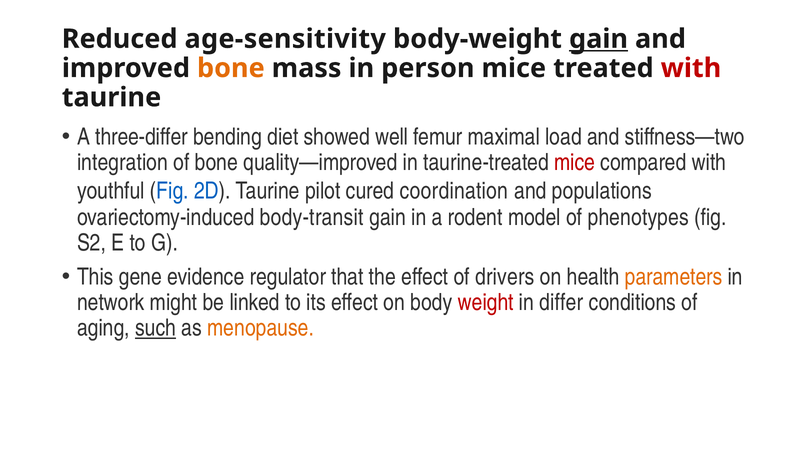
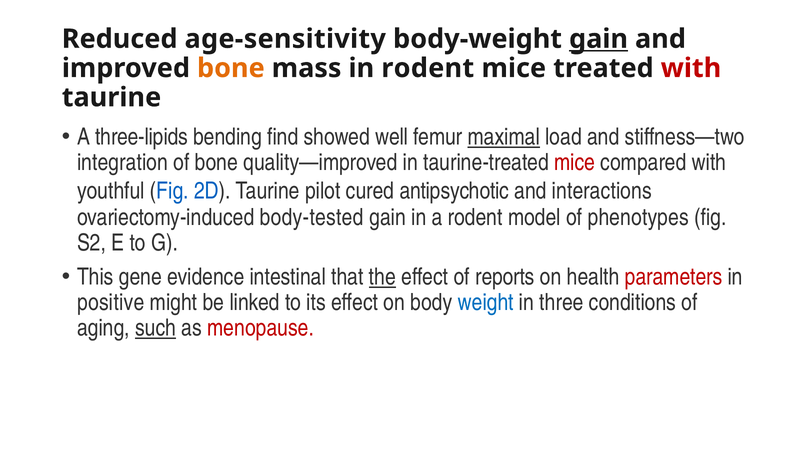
in person: person -> rodent
three-differ: three-differ -> three-lipids
diet: diet -> find
maximal underline: none -> present
coordination: coordination -> antipsychotic
populations: populations -> interactions
body-transit: body-transit -> body-tested
regulator: regulator -> intestinal
the underline: none -> present
drivers: drivers -> reports
parameters colour: orange -> red
network: network -> positive
weight colour: red -> blue
differ: differ -> three
menopause colour: orange -> red
